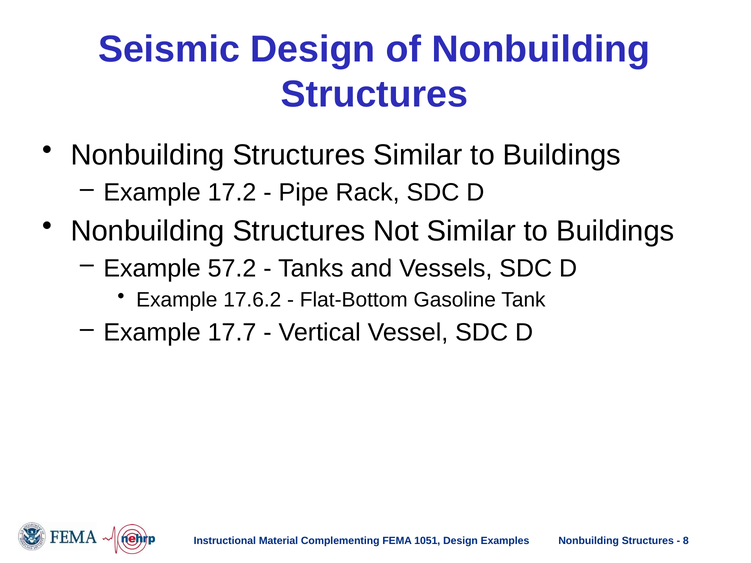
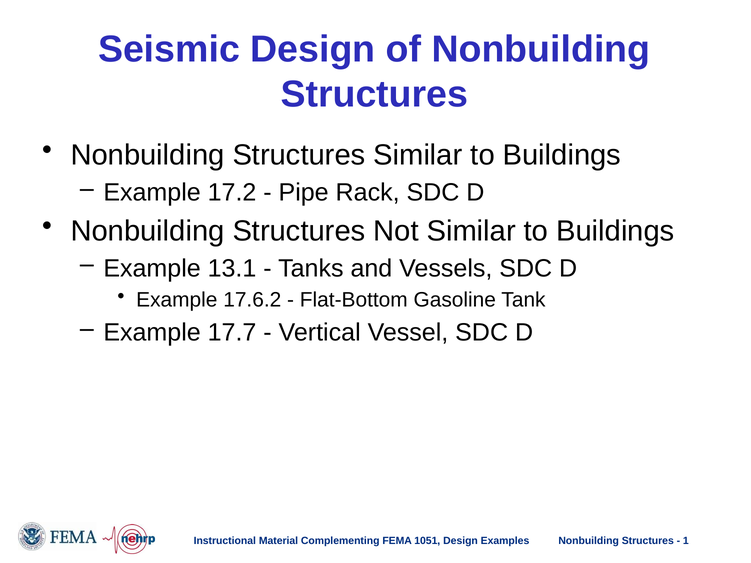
57.2: 57.2 -> 13.1
8: 8 -> 1
